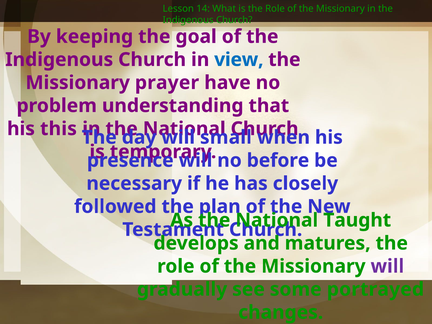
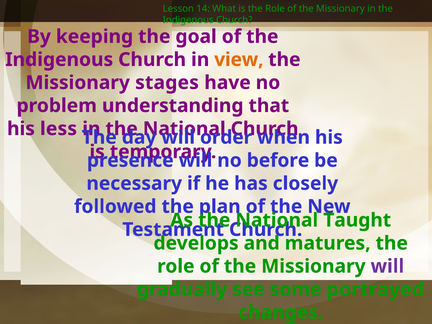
view colour: blue -> orange
prayer: prayer -> stages
this: this -> less
small: small -> order
